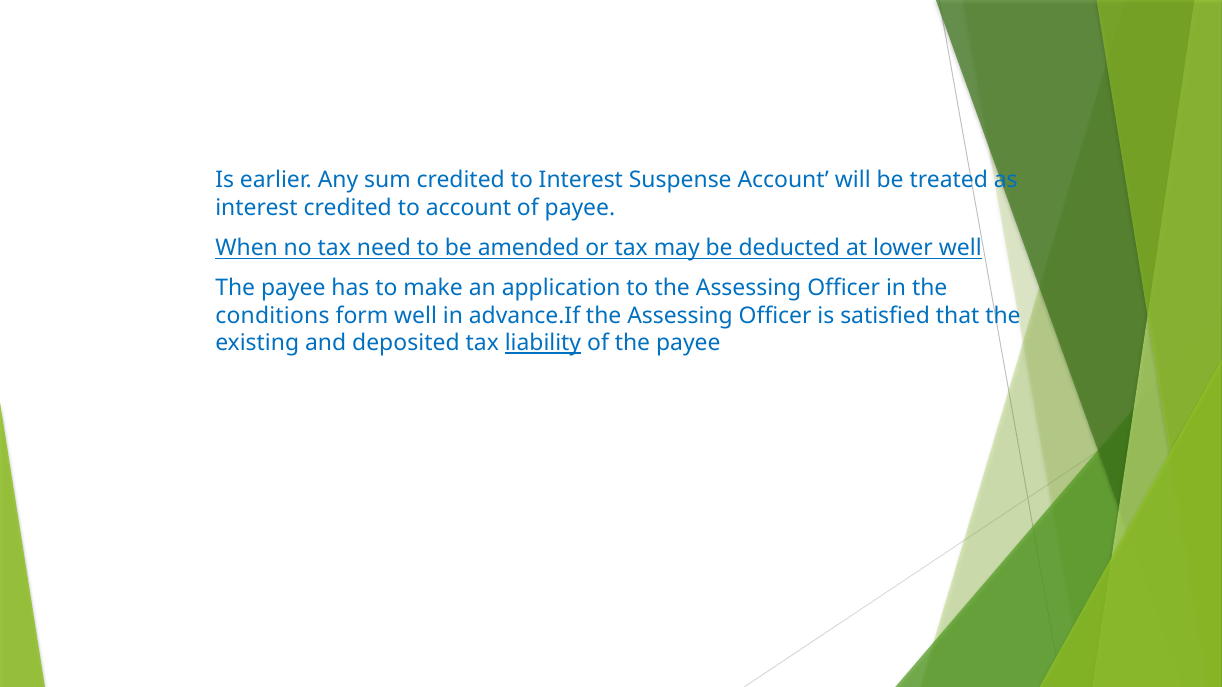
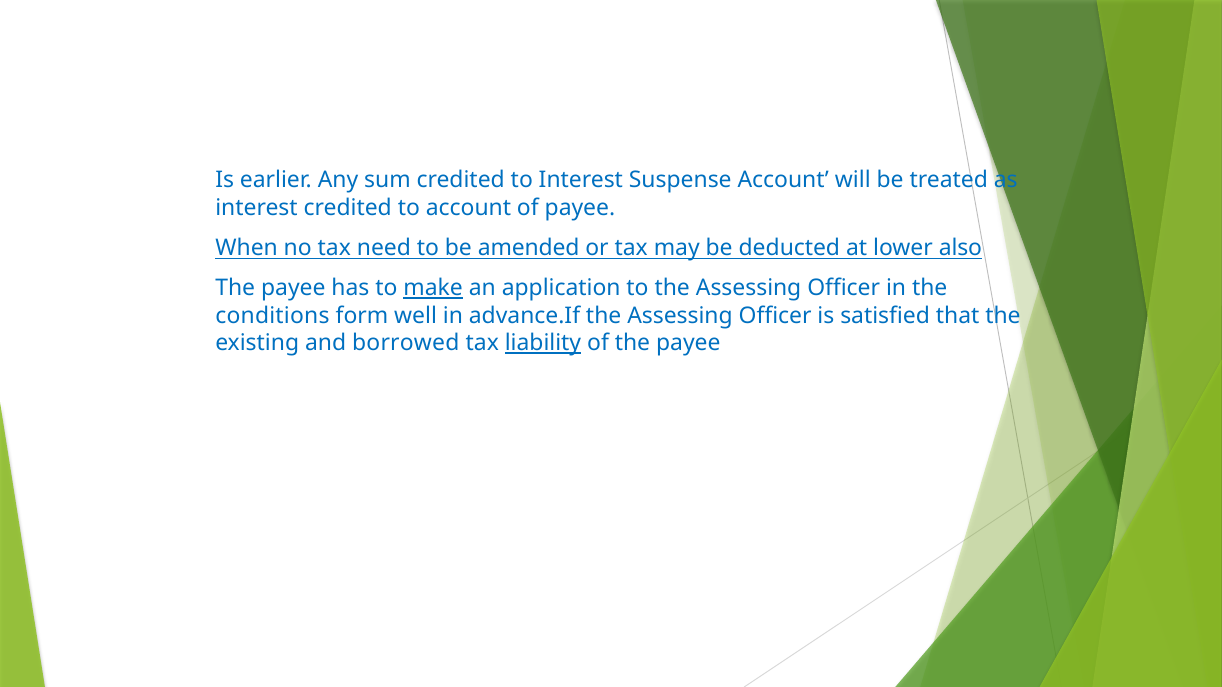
lower well: well -> also
make underline: none -> present
deposited: deposited -> borrowed
